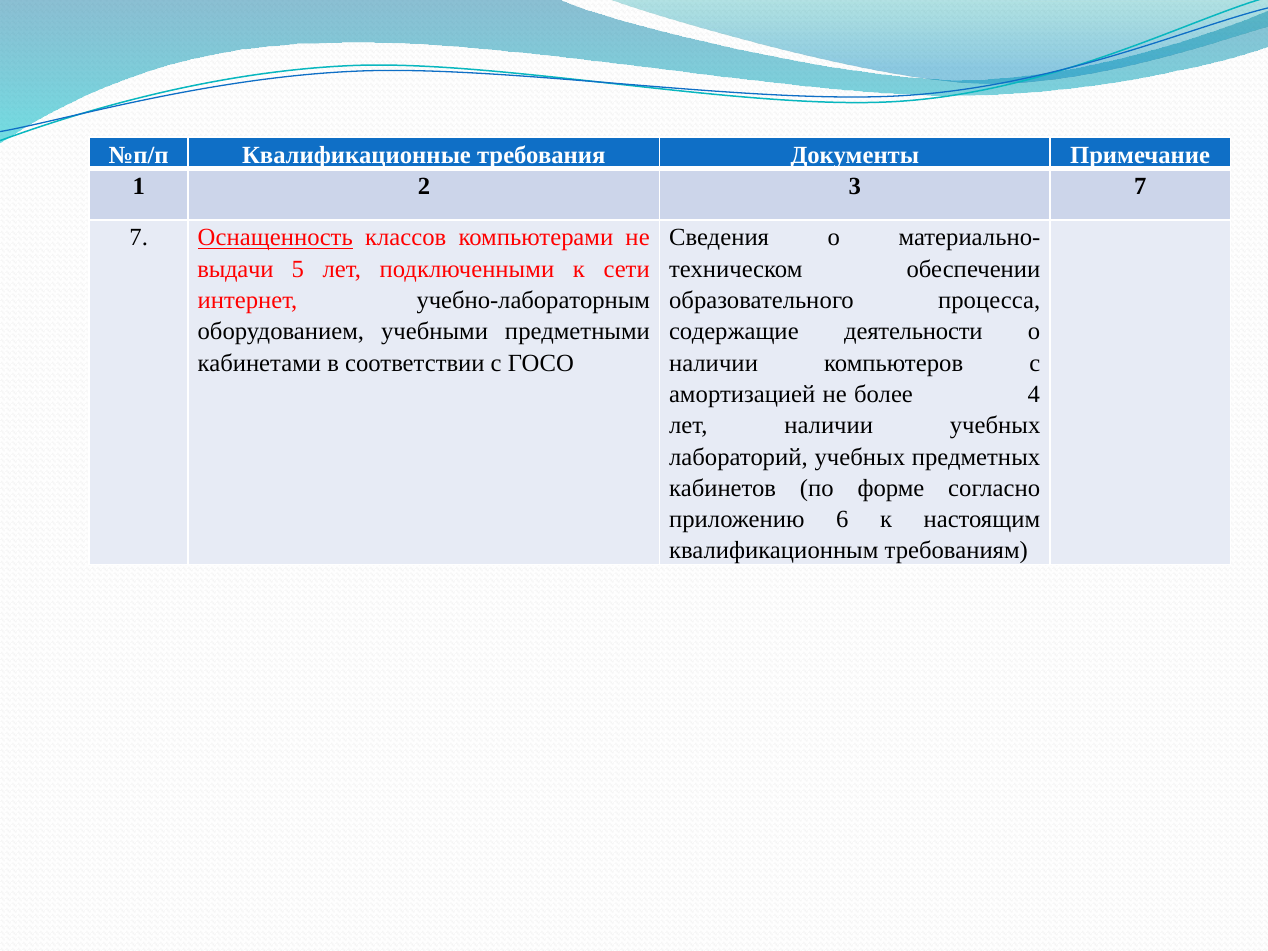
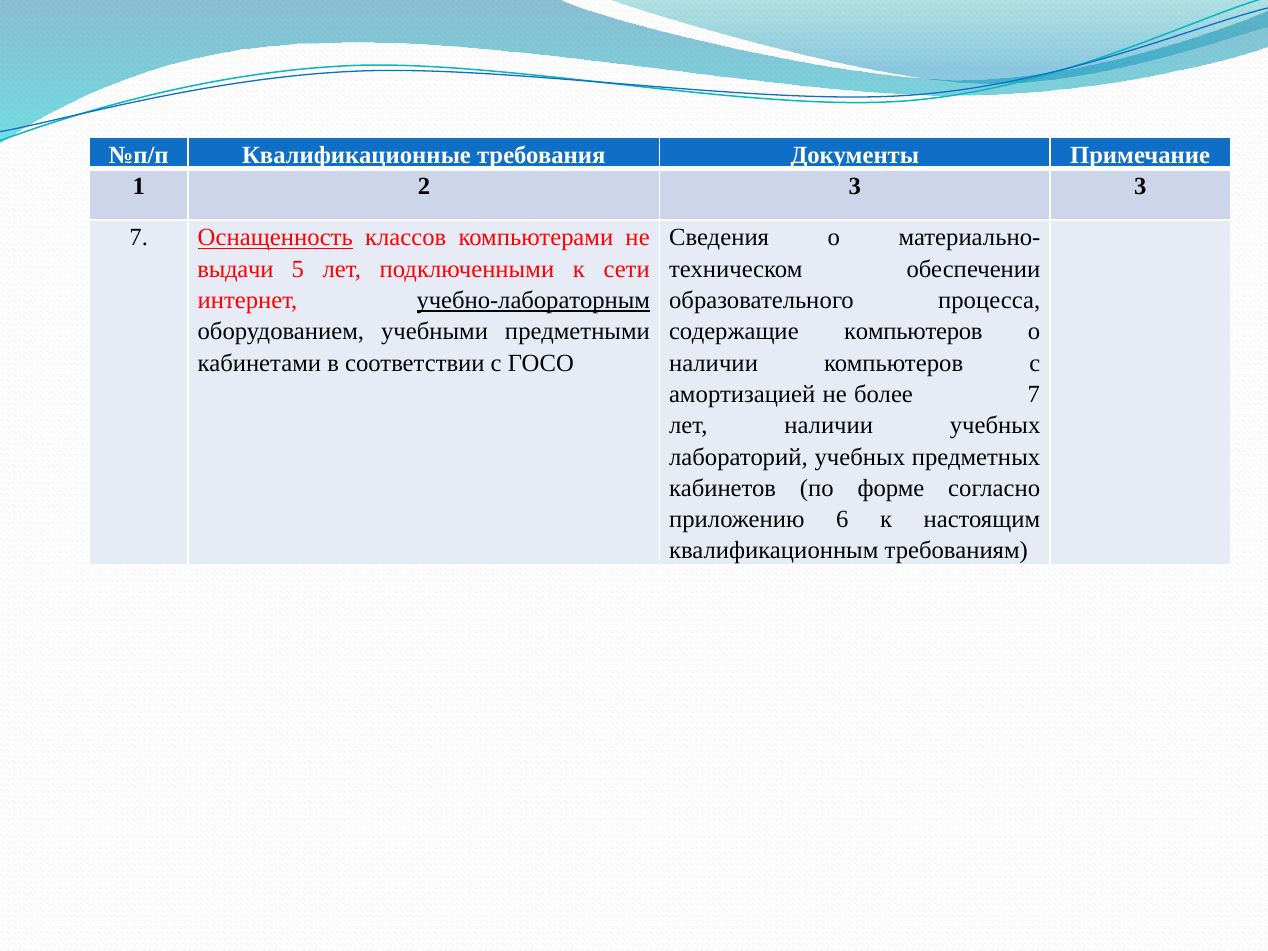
3 7: 7 -> 3
учебно-лабораторным underline: none -> present
содержащие деятельности: деятельности -> компьютеров
более 4: 4 -> 7
